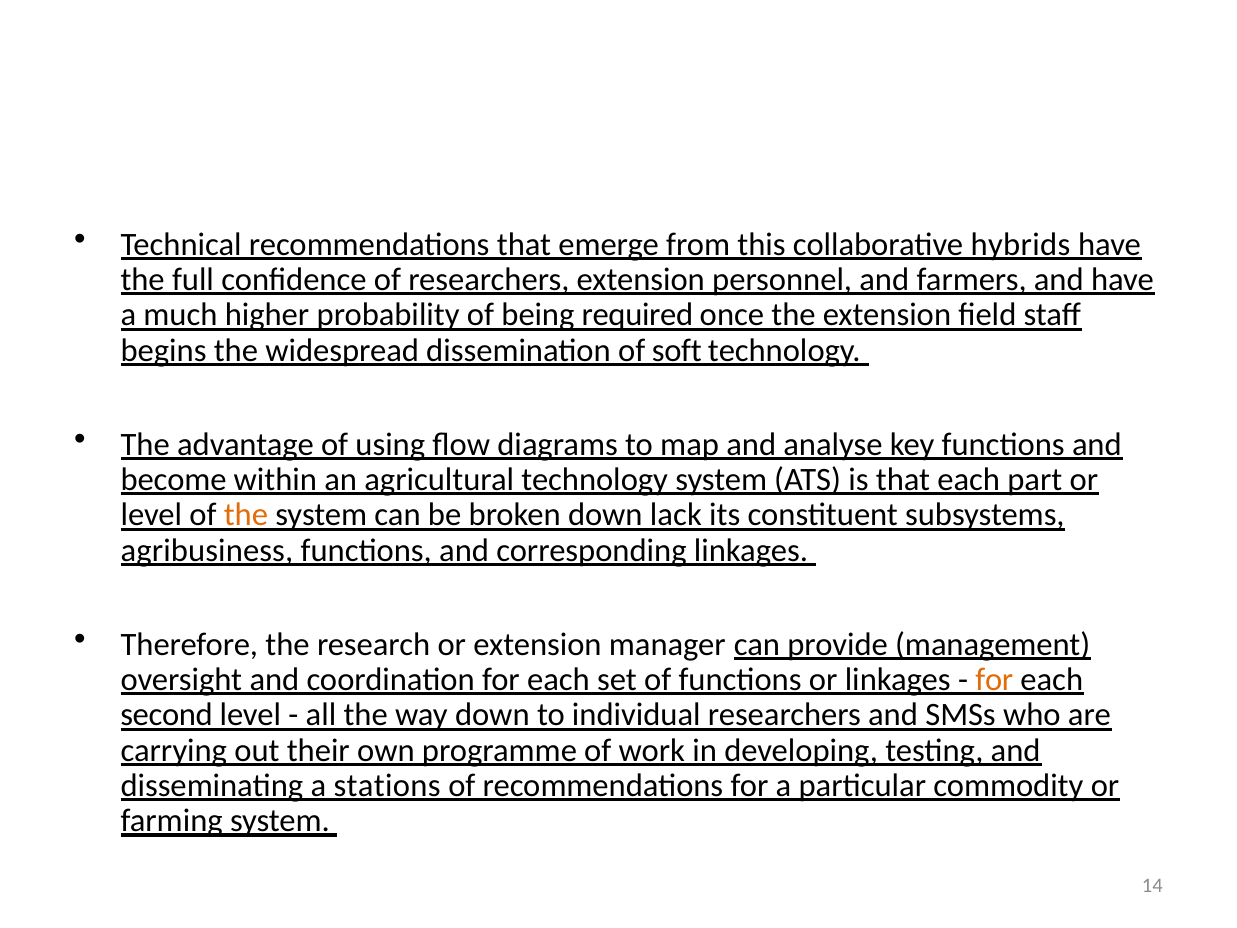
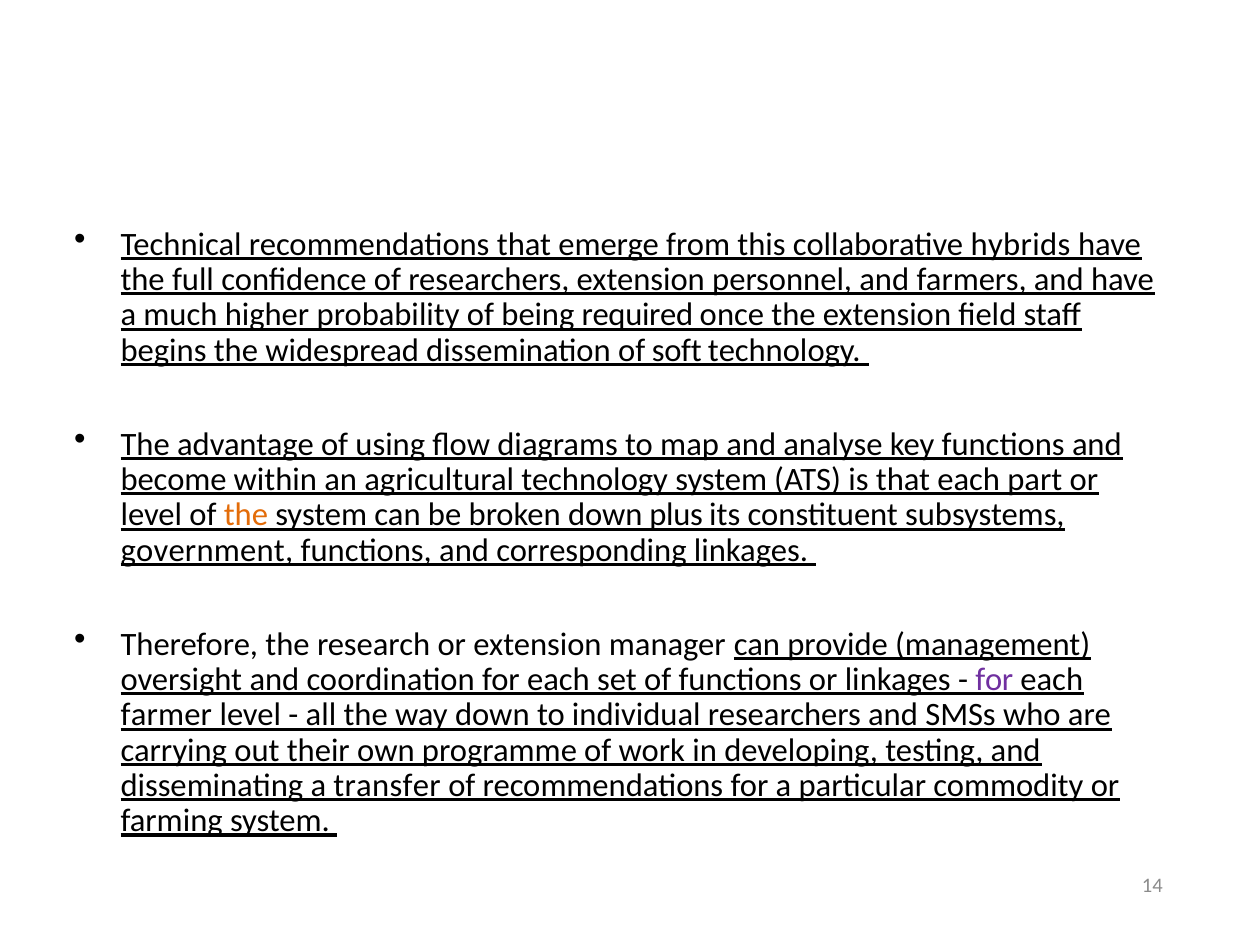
lack: lack -> plus
agribusiness: agribusiness -> government
for at (994, 680) colour: orange -> purple
second: second -> farmer
stations: stations -> transfer
